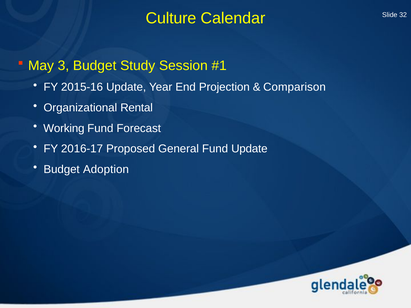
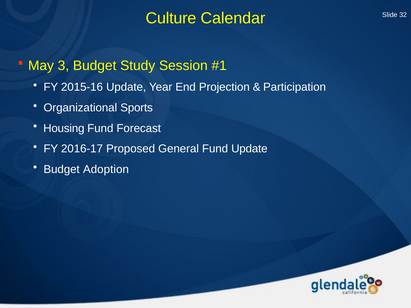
Comparison: Comparison -> Participation
Rental: Rental -> Sports
Working: Working -> Housing
